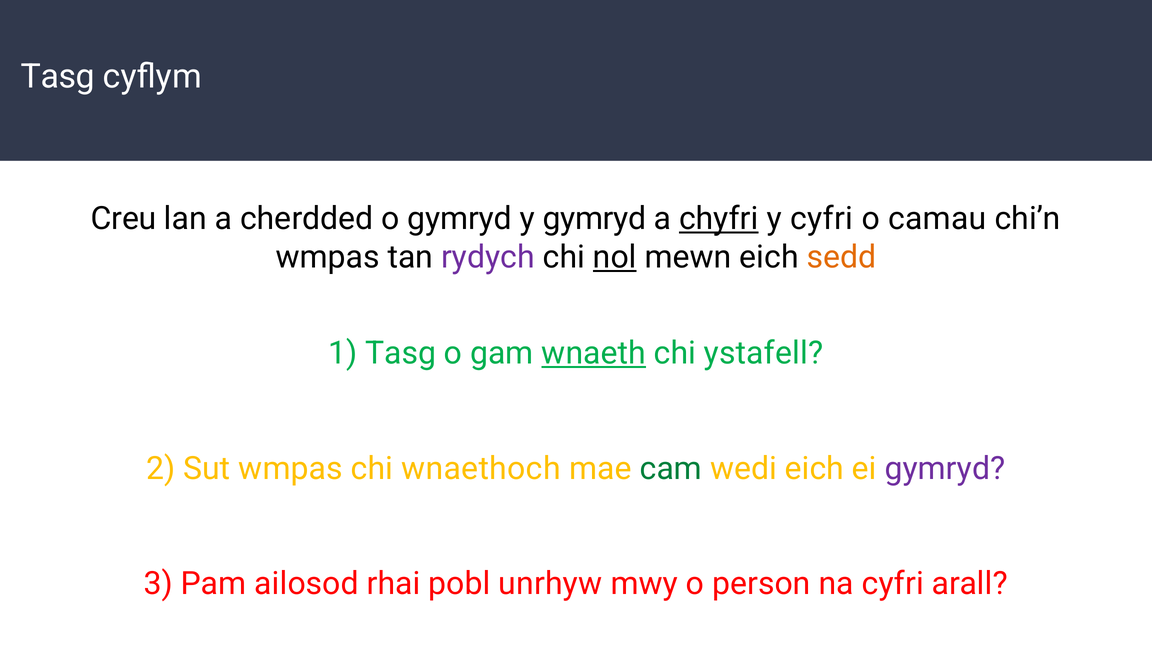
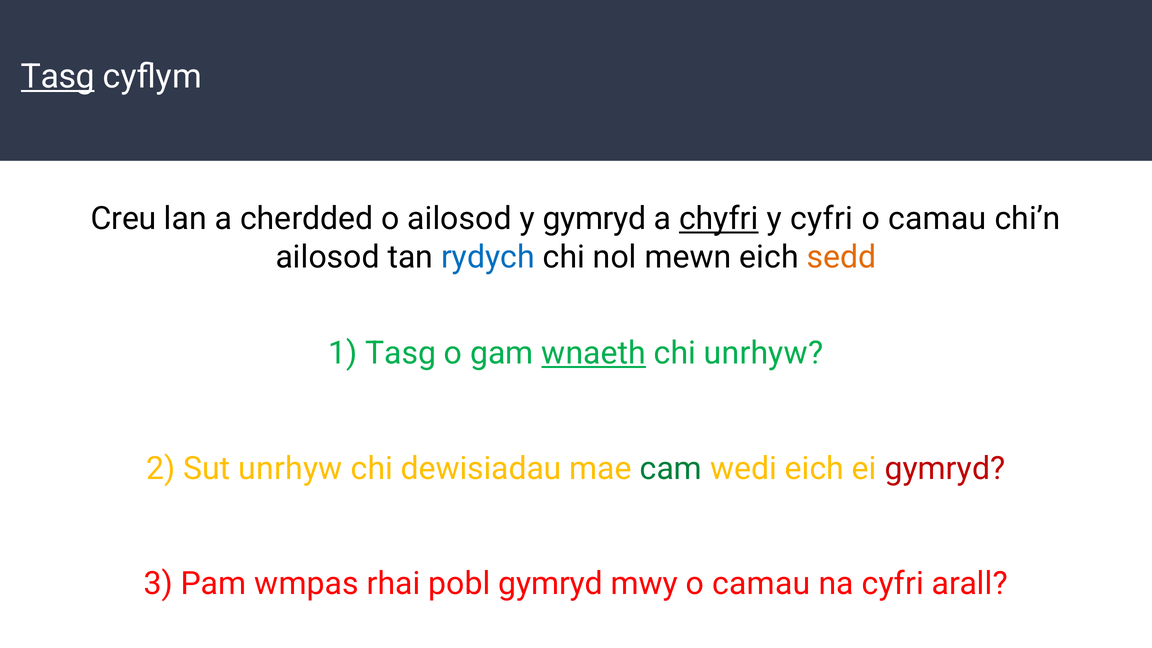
Tasg at (58, 76) underline: none -> present
o gymryd: gymryd -> ailosod
wmpas at (328, 257): wmpas -> ailosod
rydych colour: purple -> blue
nol underline: present -> none
chi ystafell: ystafell -> unrhyw
Sut wmpas: wmpas -> unrhyw
wnaethoch: wnaethoch -> dewisiadau
gymryd at (945, 468) colour: purple -> red
ailosod: ailosod -> wmpas
pobl unrhyw: unrhyw -> gymryd
mwy o person: person -> camau
